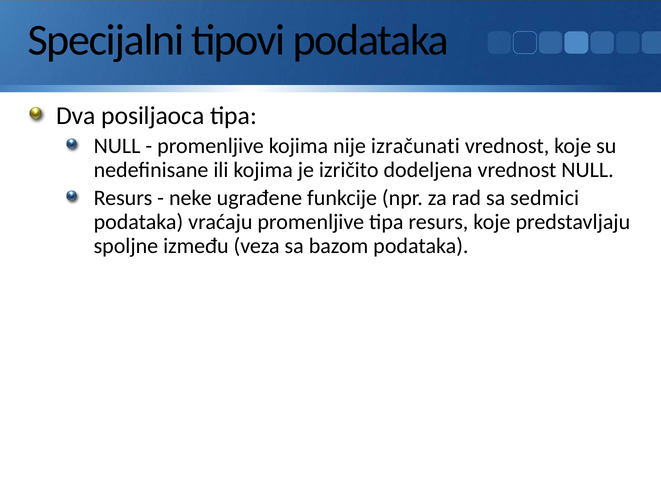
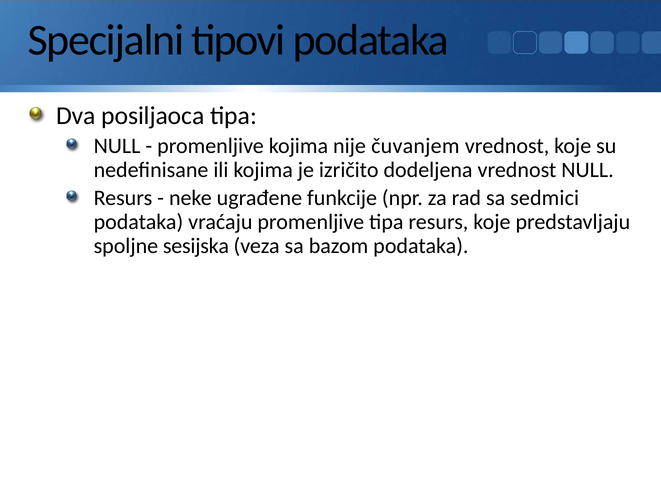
izračunati: izračunati -> čuvanjem
između: između -> sesijska
